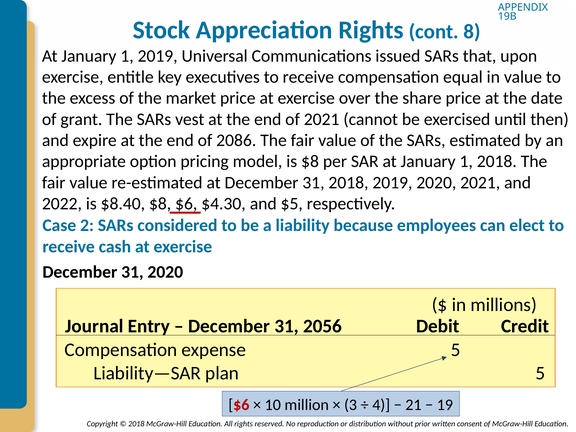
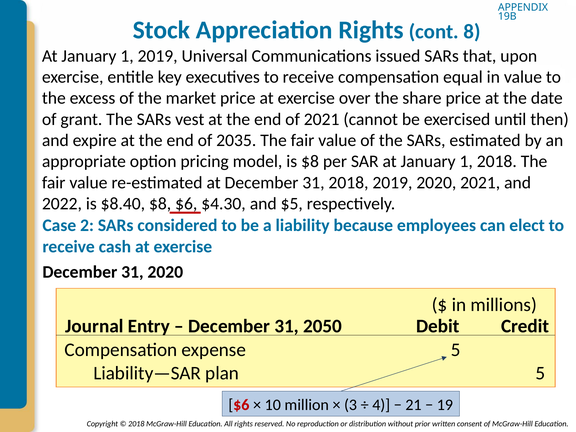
2086: 2086 -> 2035
2056: 2056 -> 2050
